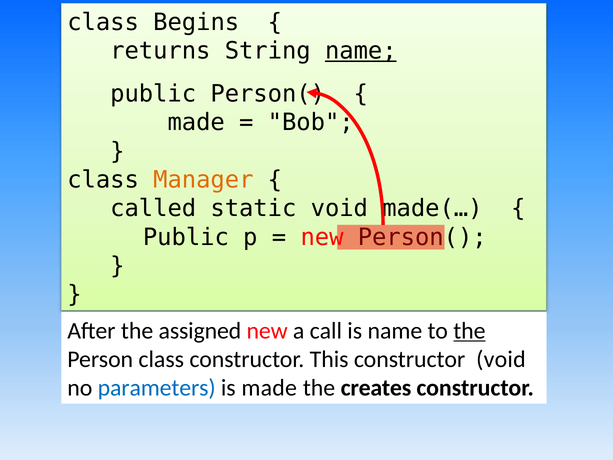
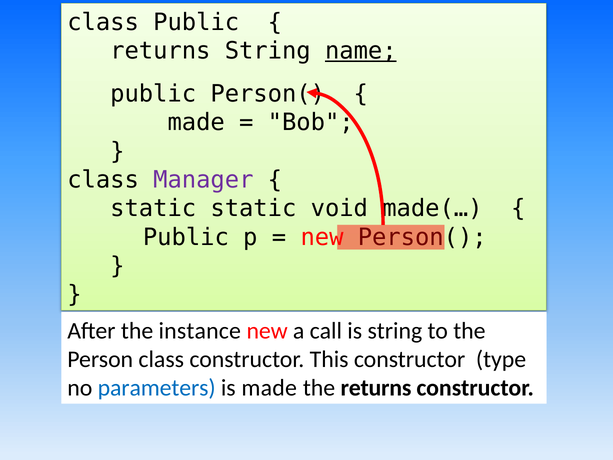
class Begins: Begins -> Public
Manager colour: orange -> purple
called at (153, 208): called -> static
assigned: assigned -> instance
is name: name -> string
the at (469, 331) underline: present -> none
constructor void: void -> type
the creates: creates -> returns
